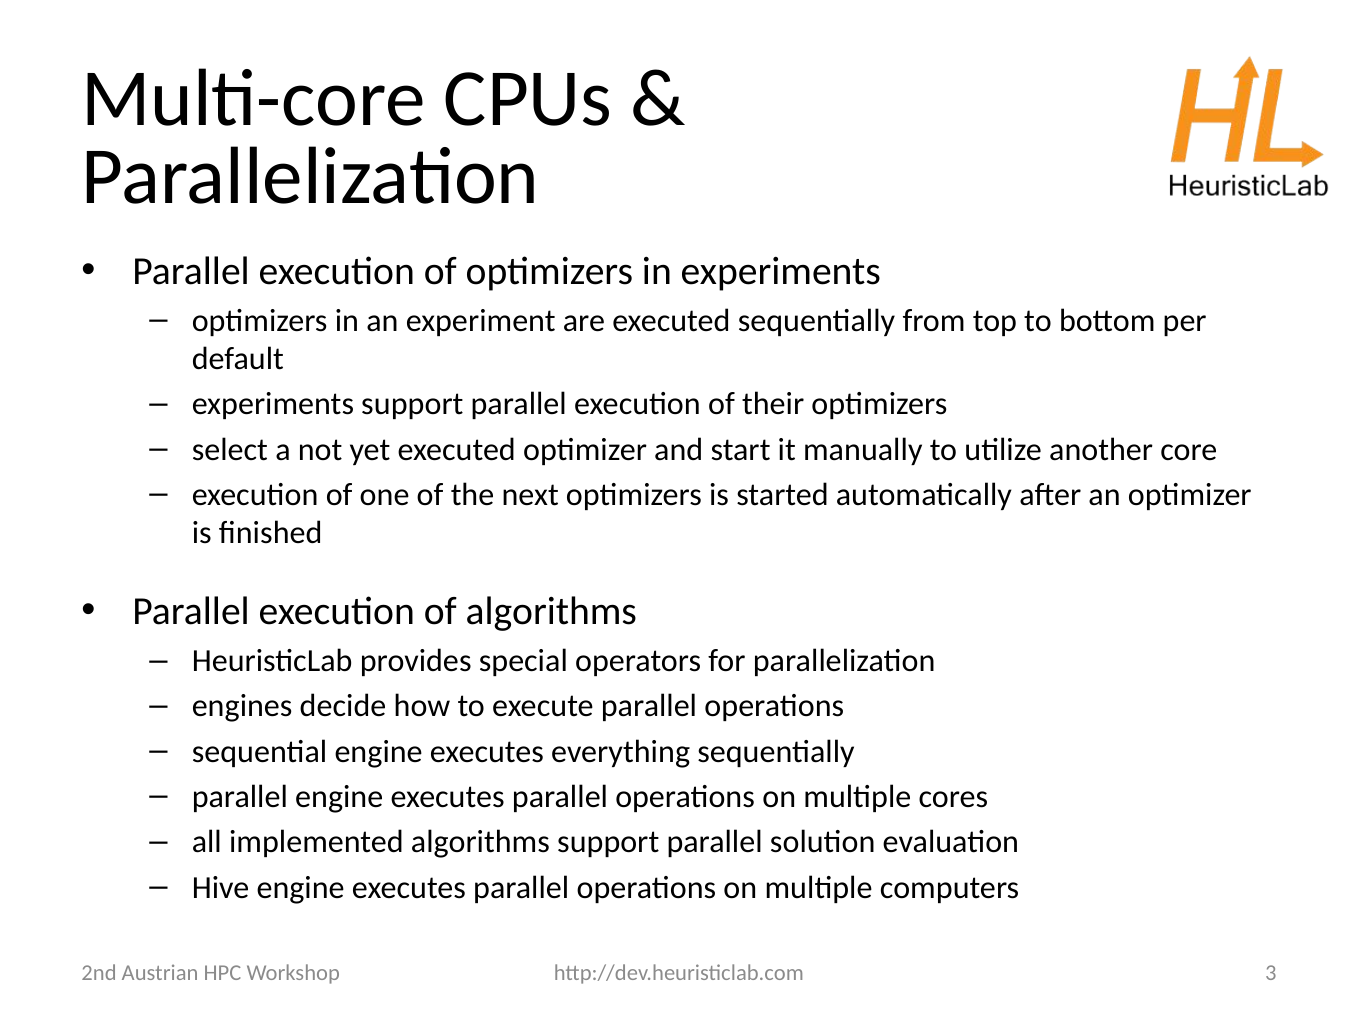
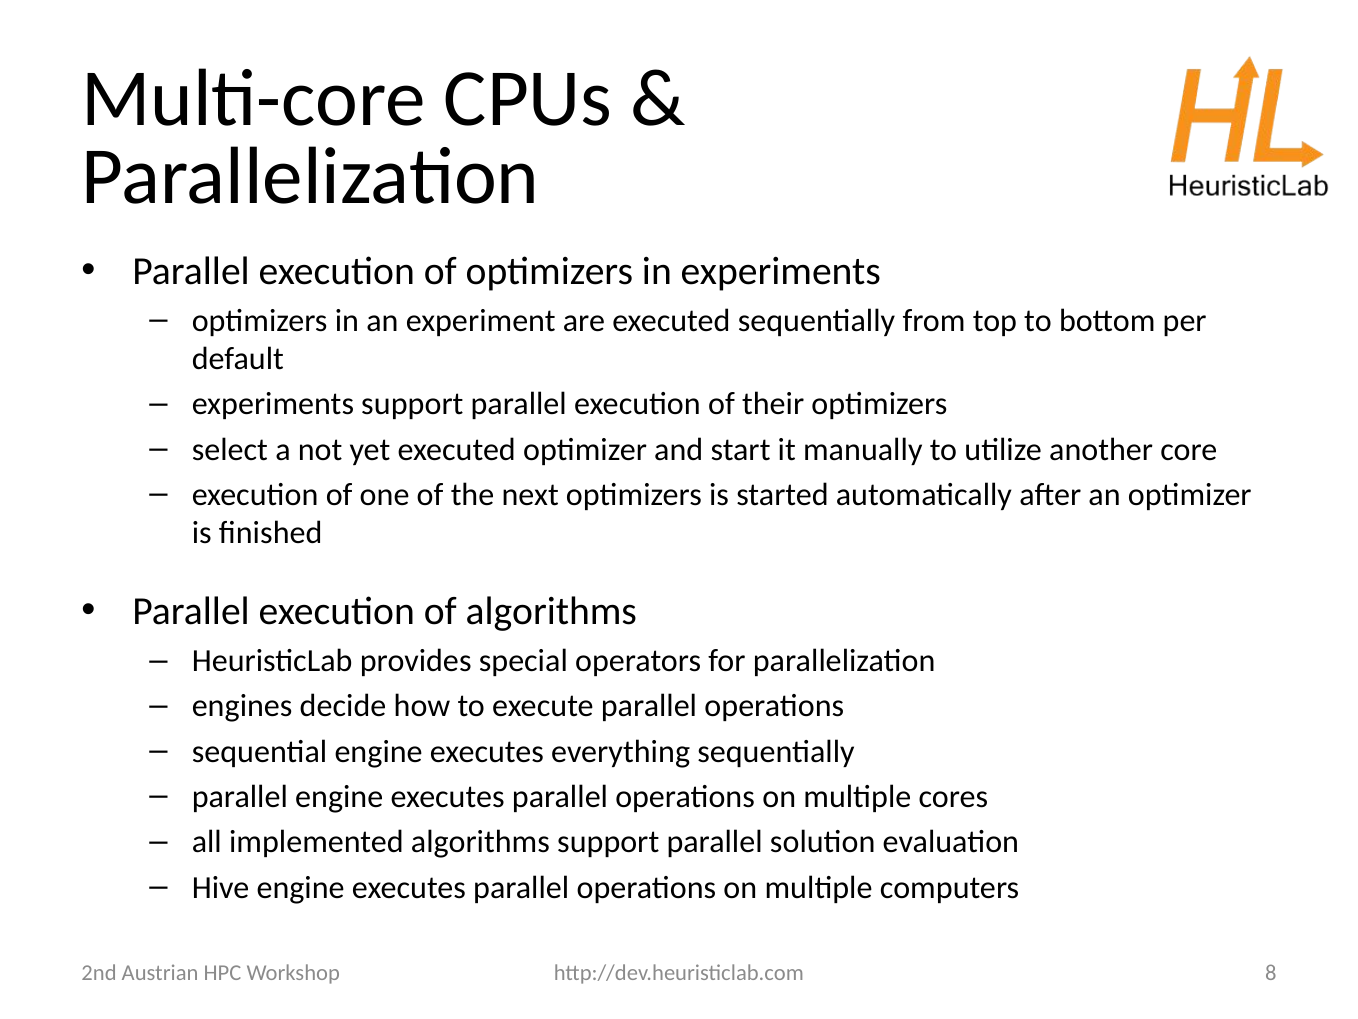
3: 3 -> 8
